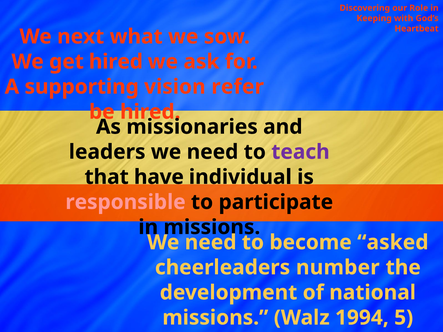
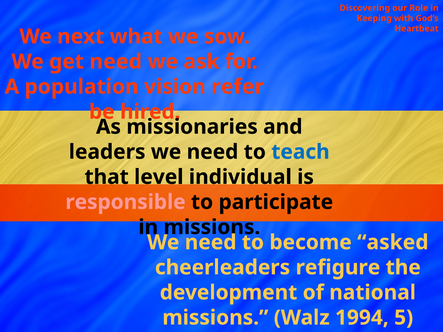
get hired: hired -> need
supporting: supporting -> population
teach colour: purple -> blue
have: have -> level
number: number -> refigure
